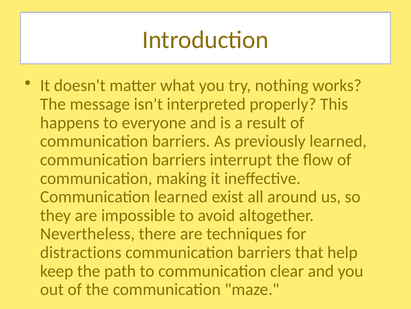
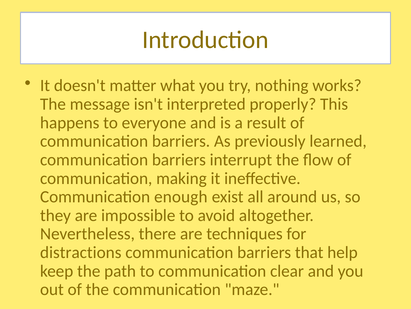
Communication learned: learned -> enough
